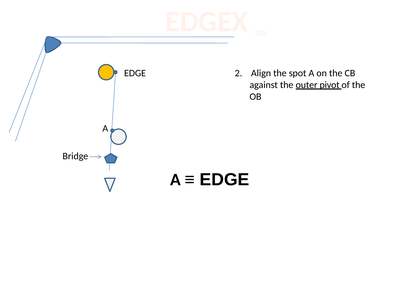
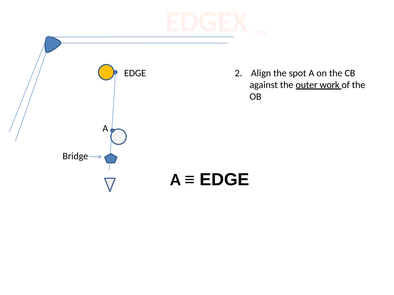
pivot: pivot -> work
